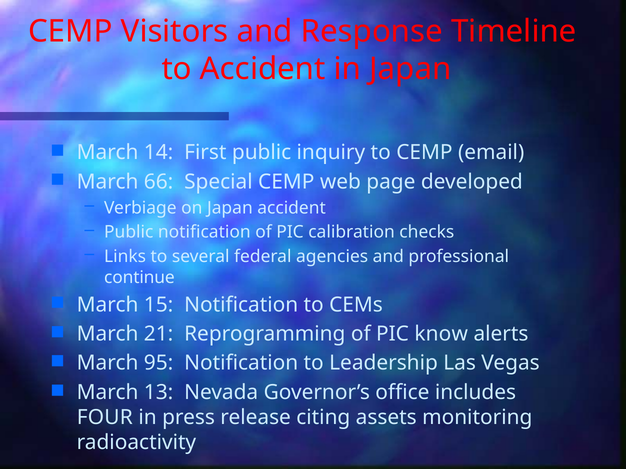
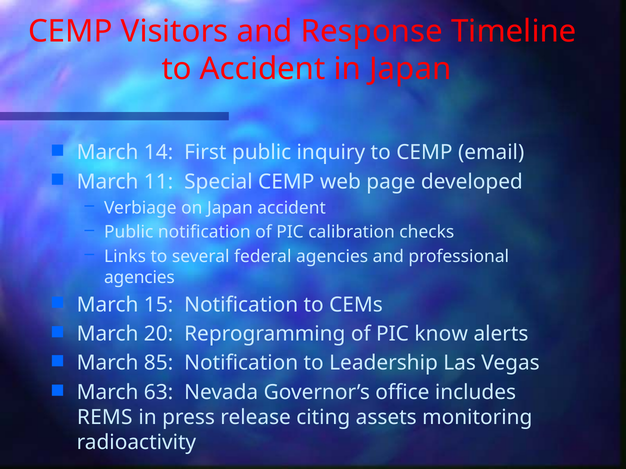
66: 66 -> 11
continue at (139, 278): continue -> agencies
21: 21 -> 20
95: 95 -> 85
13: 13 -> 63
FOUR: FOUR -> REMS
